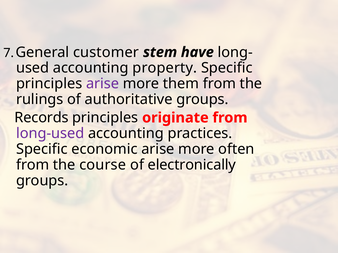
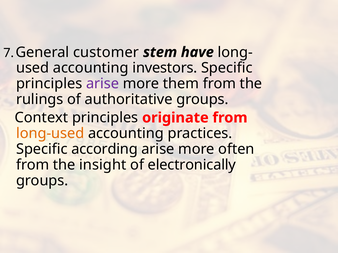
property: property -> investors
Records: Records -> Context
long-used colour: purple -> orange
economic: economic -> according
course: course -> insight
